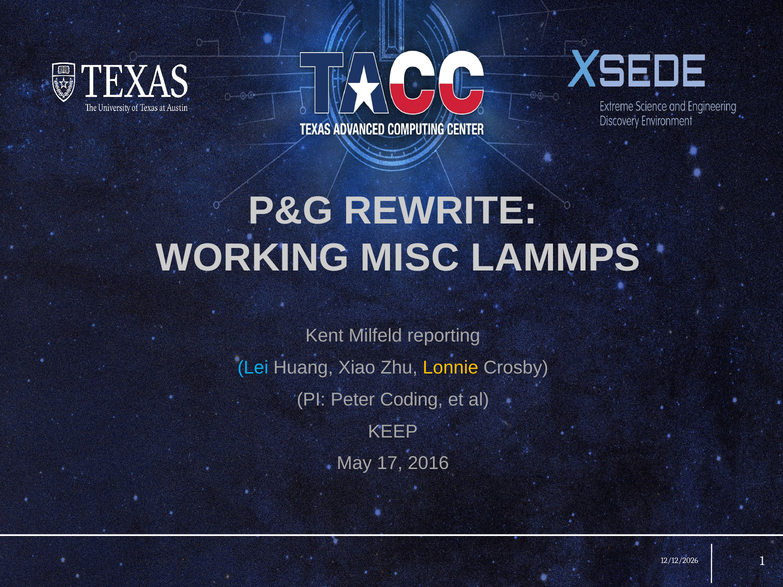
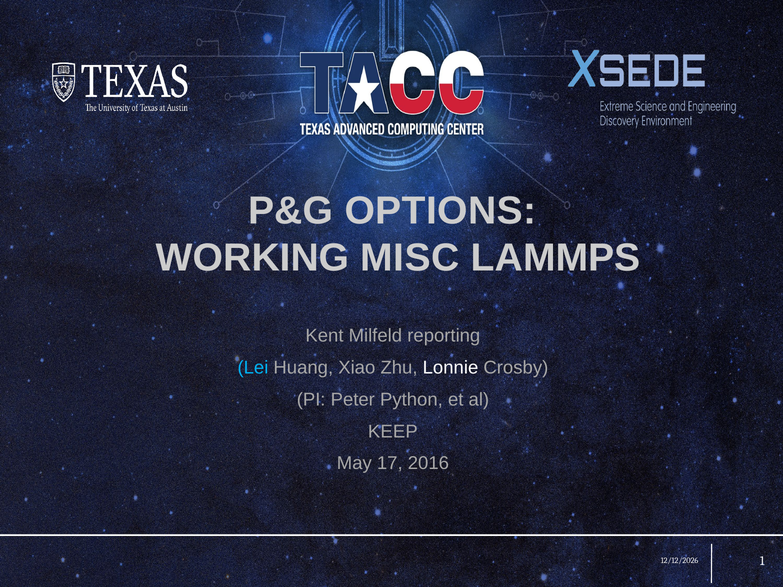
REWRITE: REWRITE -> OPTIONS
Lonnie colour: yellow -> white
Coding: Coding -> Python
